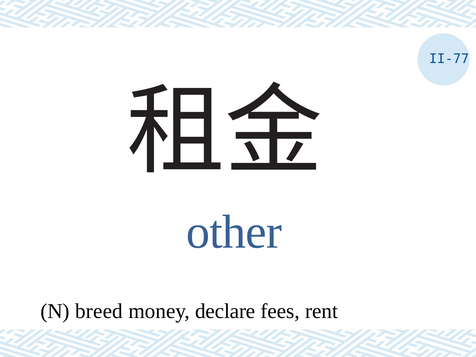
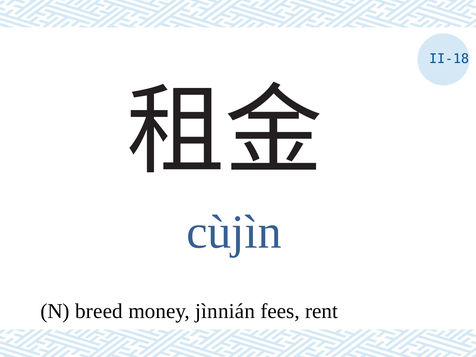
II-77: II-77 -> II-18
other: other -> cùjìn
declare: declare -> jìnnián
